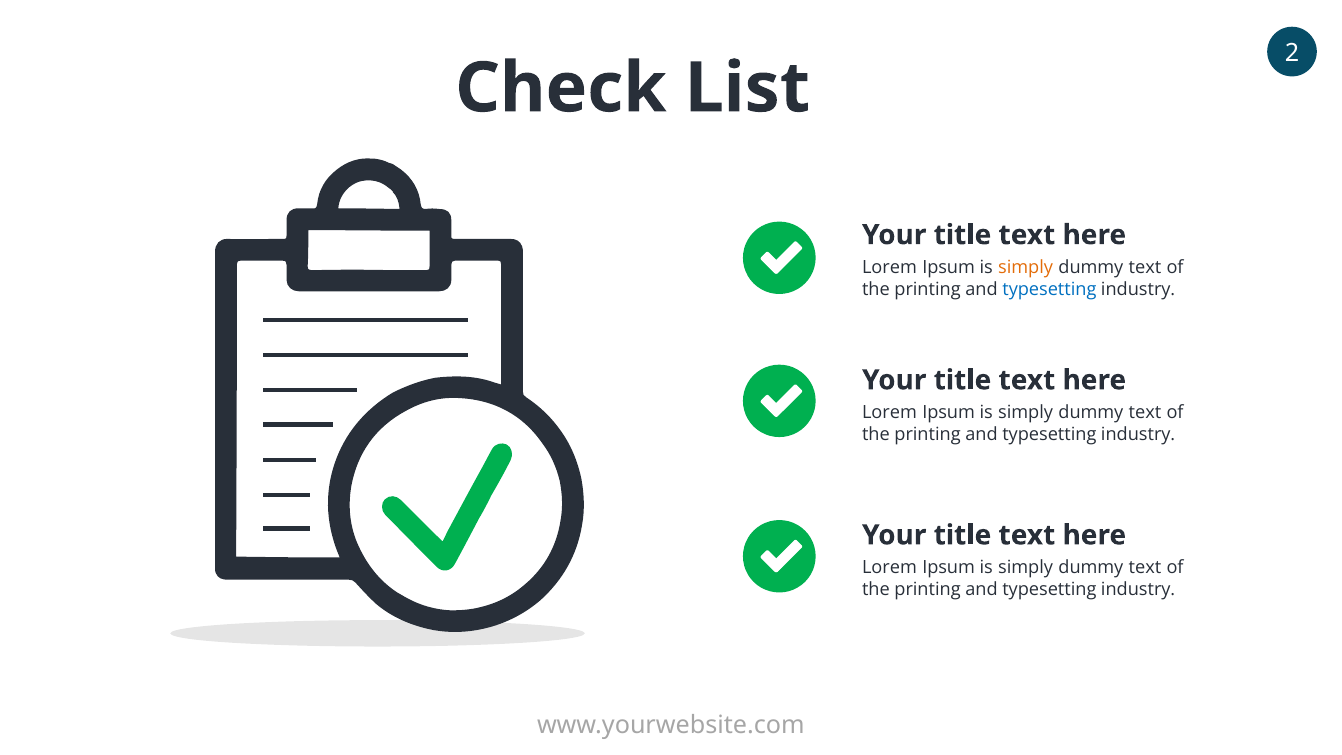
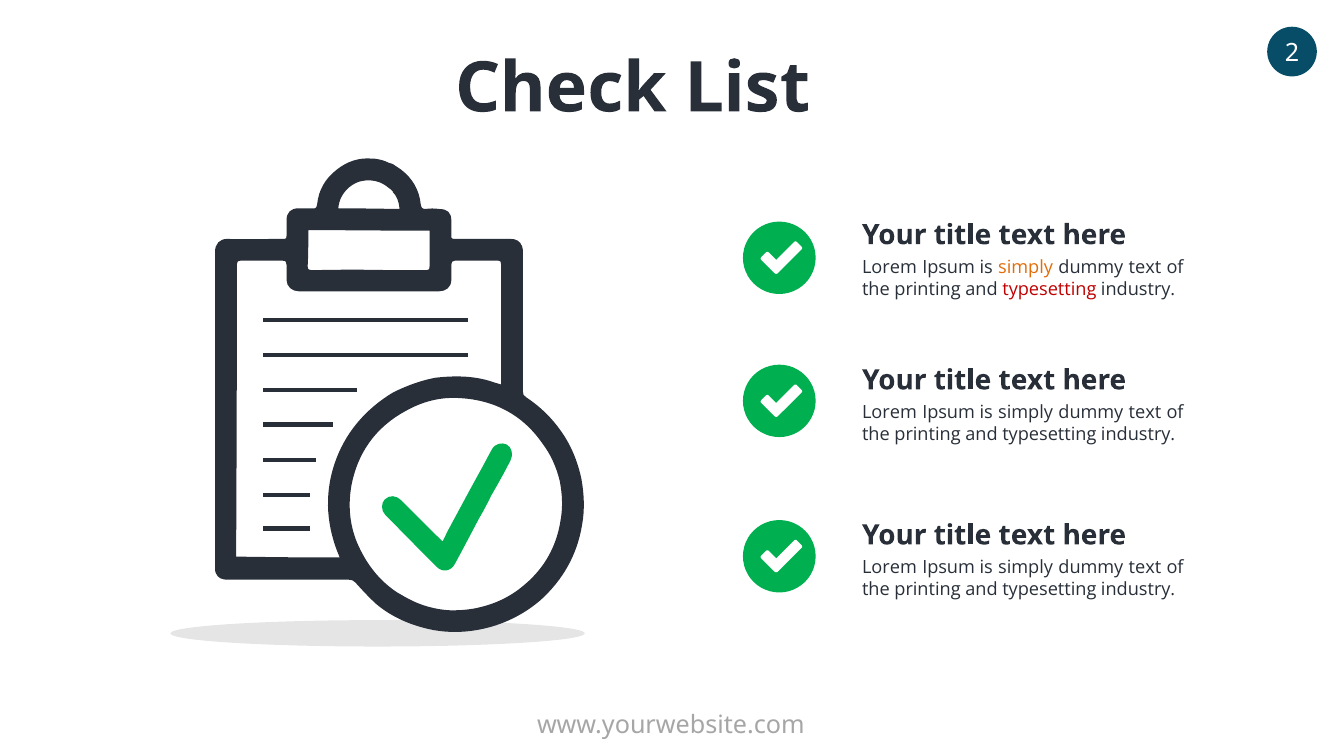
typesetting at (1049, 289) colour: blue -> red
